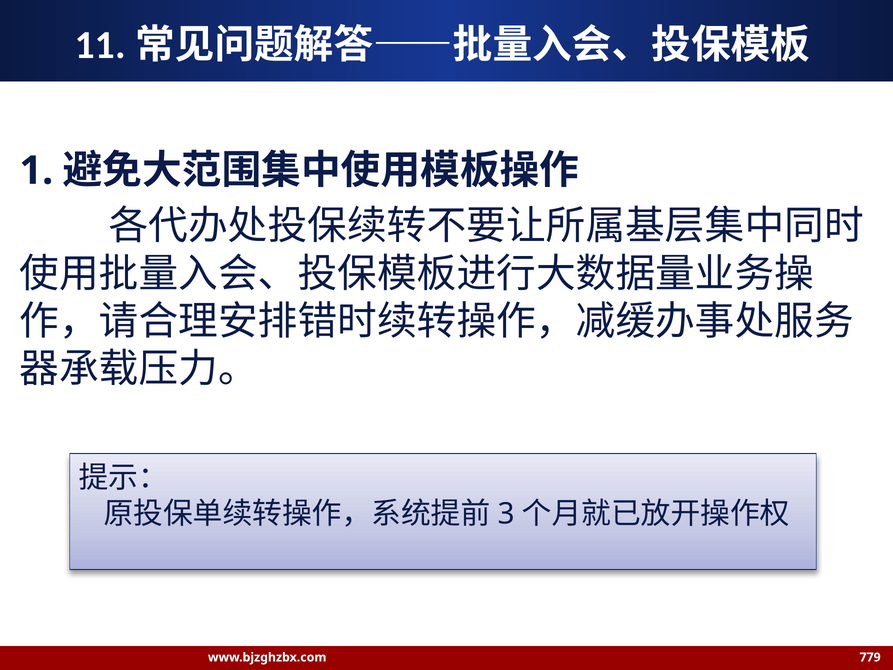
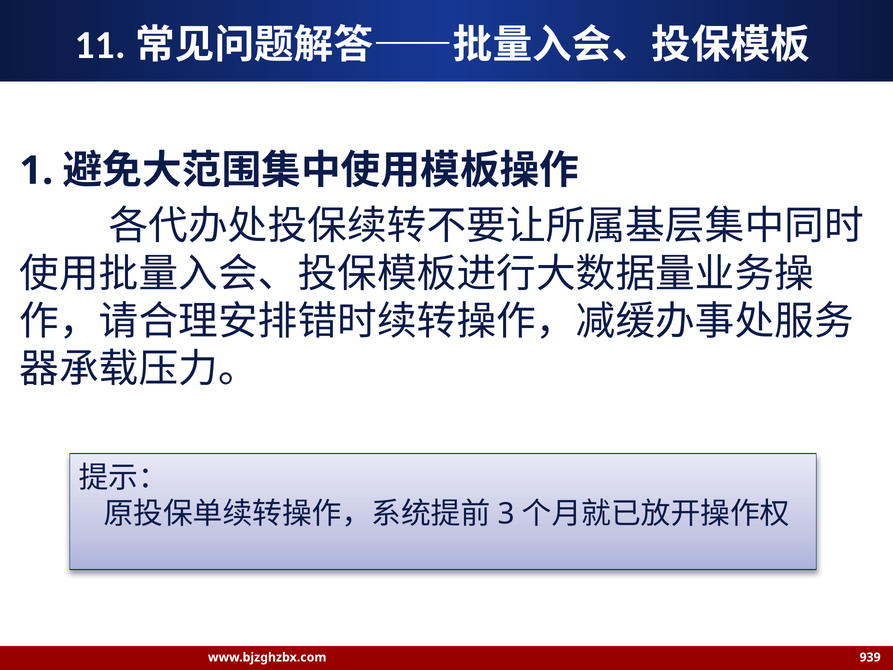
779: 779 -> 939
